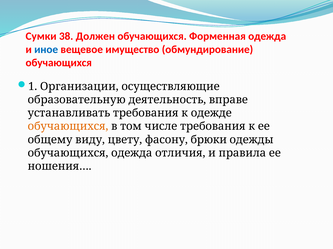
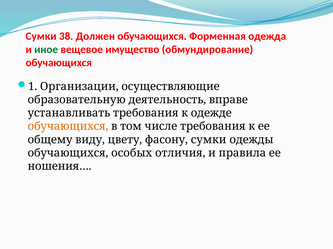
иное colour: blue -> green
фасону брюки: брюки -> сумки
обучающихся одежда: одежда -> особых
